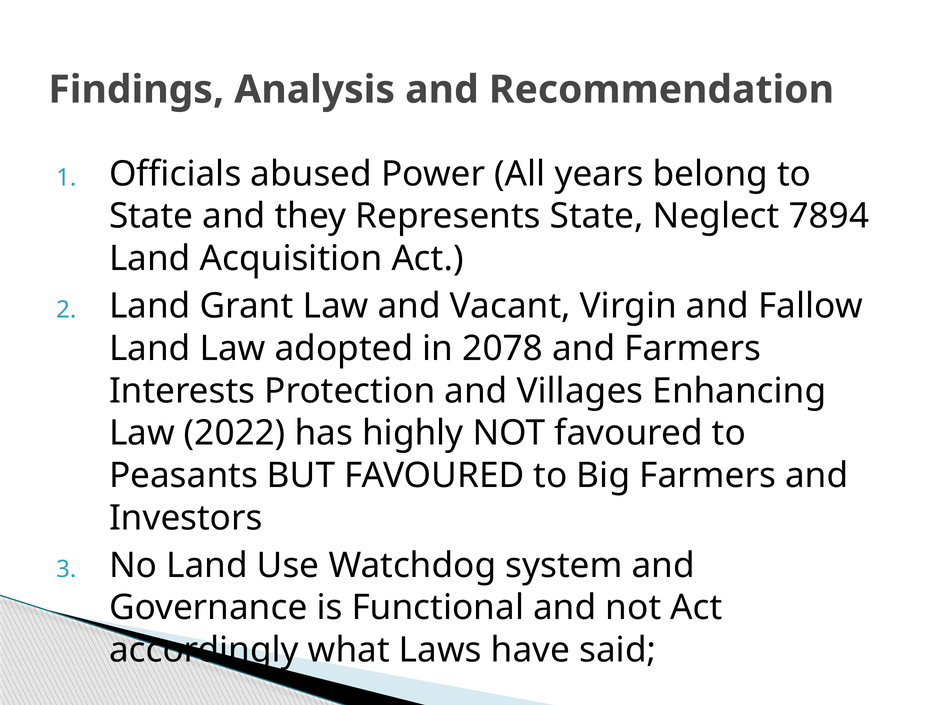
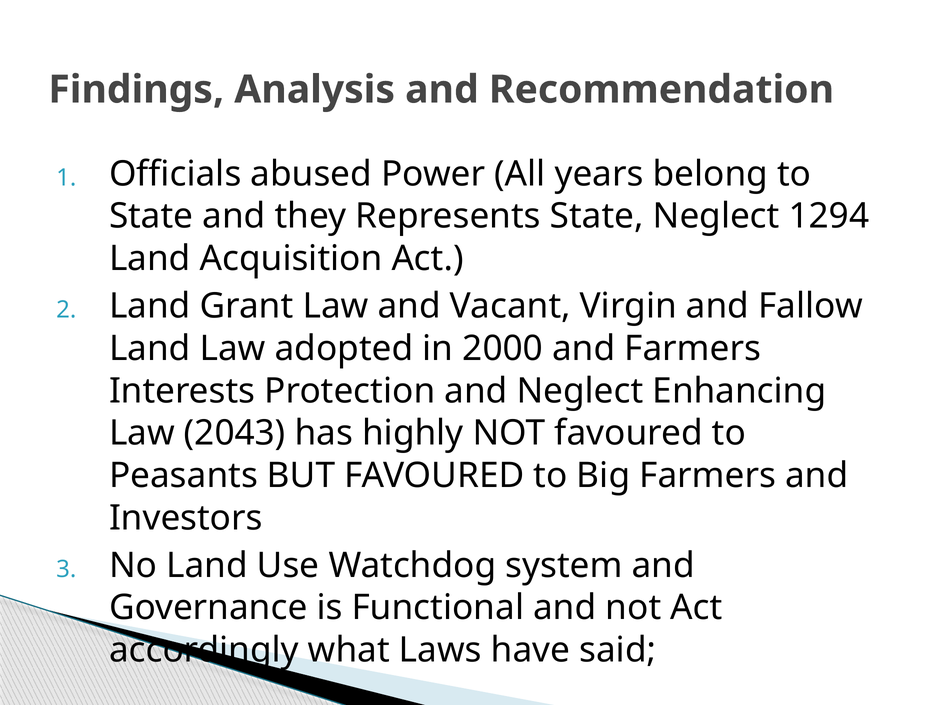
7894: 7894 -> 1294
2078: 2078 -> 2000
and Villages: Villages -> Neglect
2022: 2022 -> 2043
